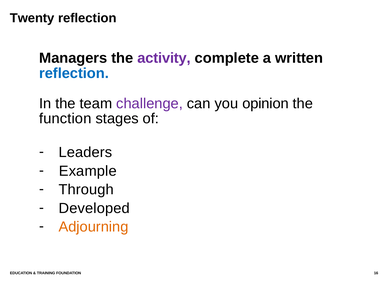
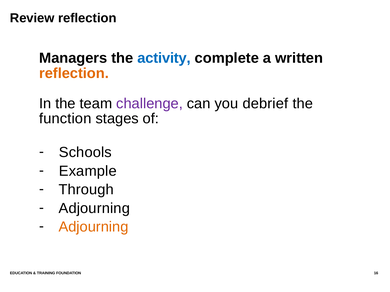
Twenty: Twenty -> Review
activity colour: purple -> blue
reflection at (74, 73) colour: blue -> orange
opinion: opinion -> debrief
Leaders: Leaders -> Schools
Developed at (94, 209): Developed -> Adjourning
